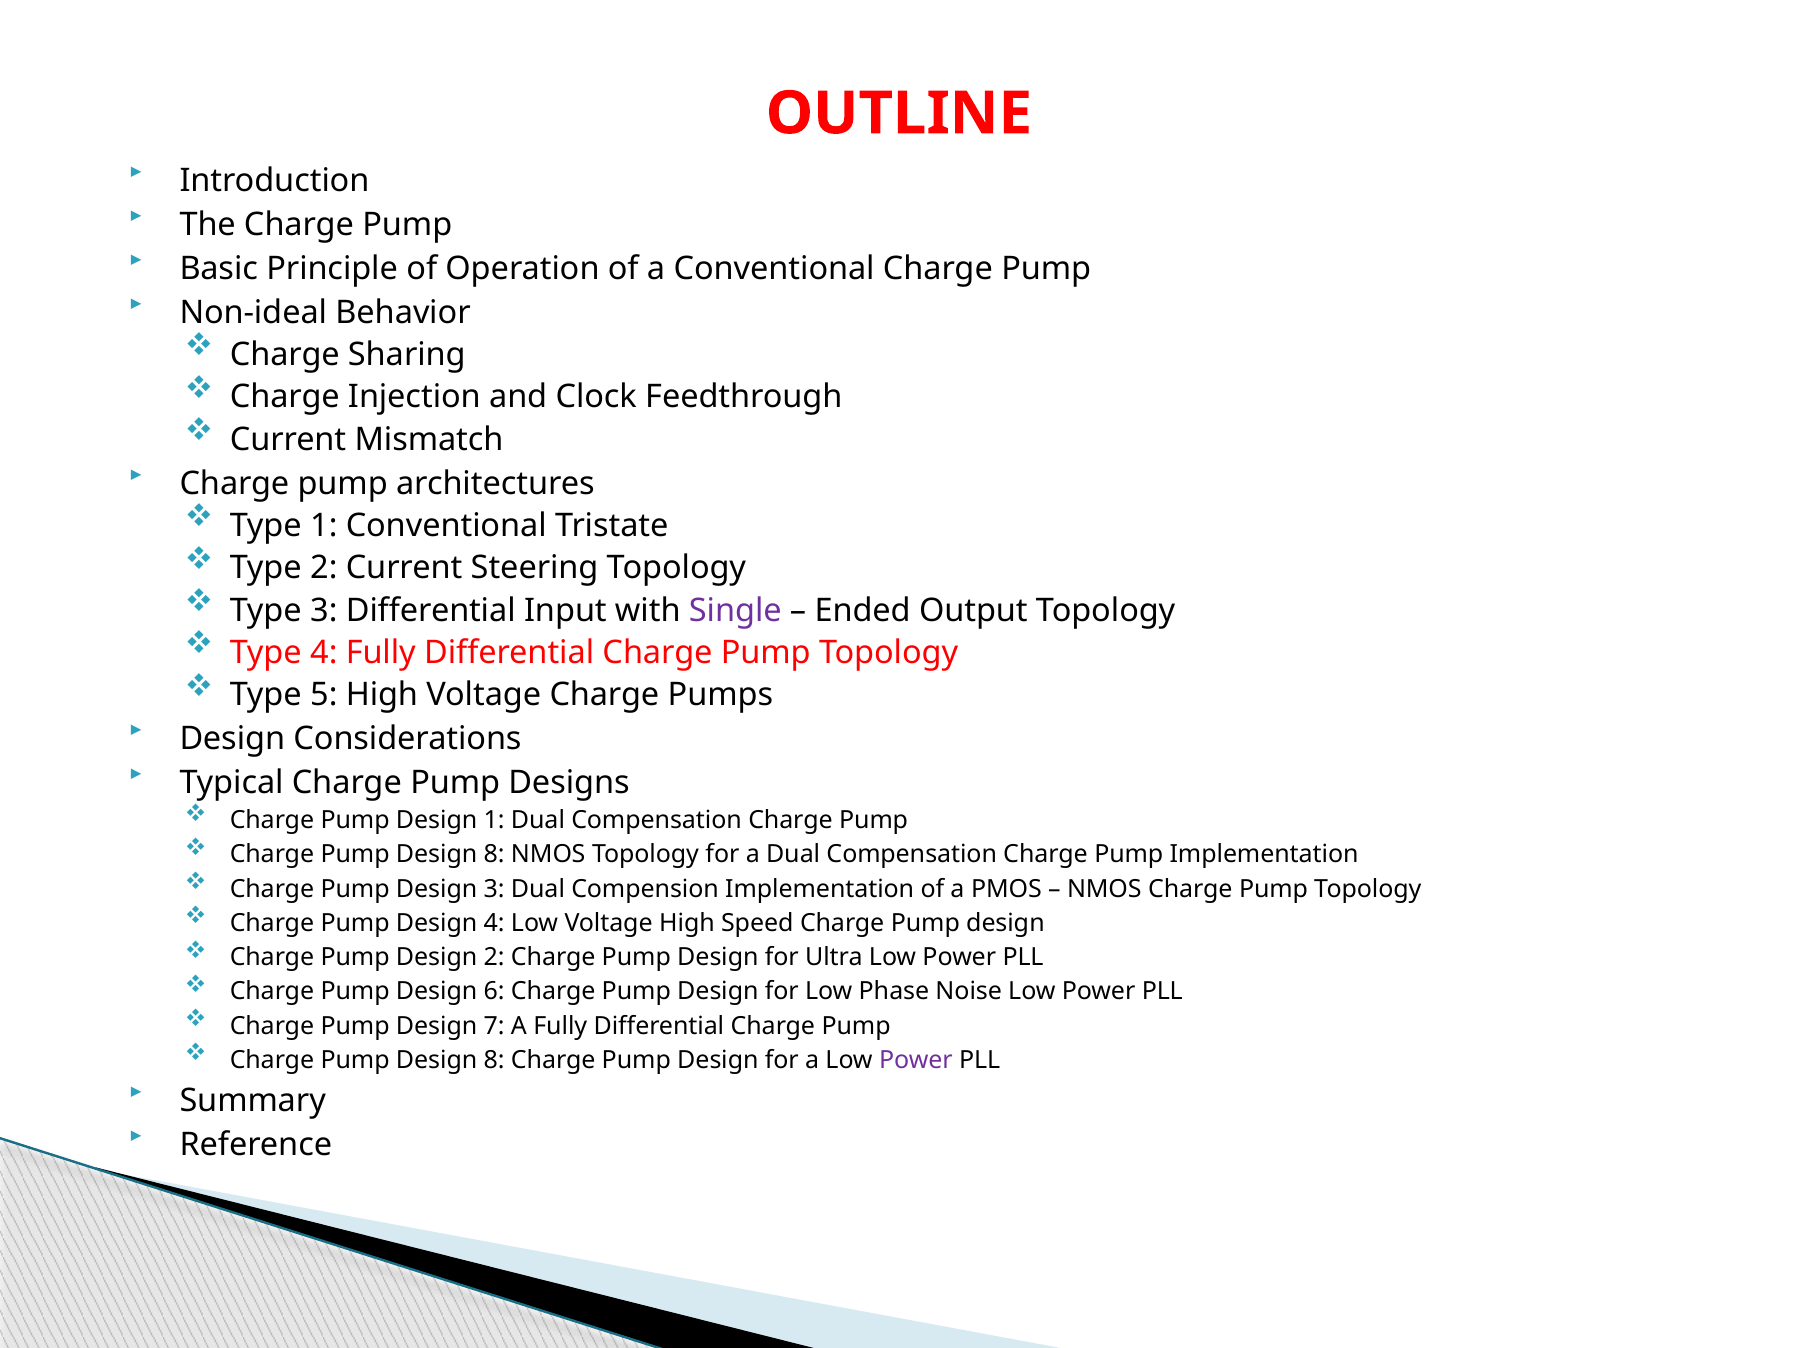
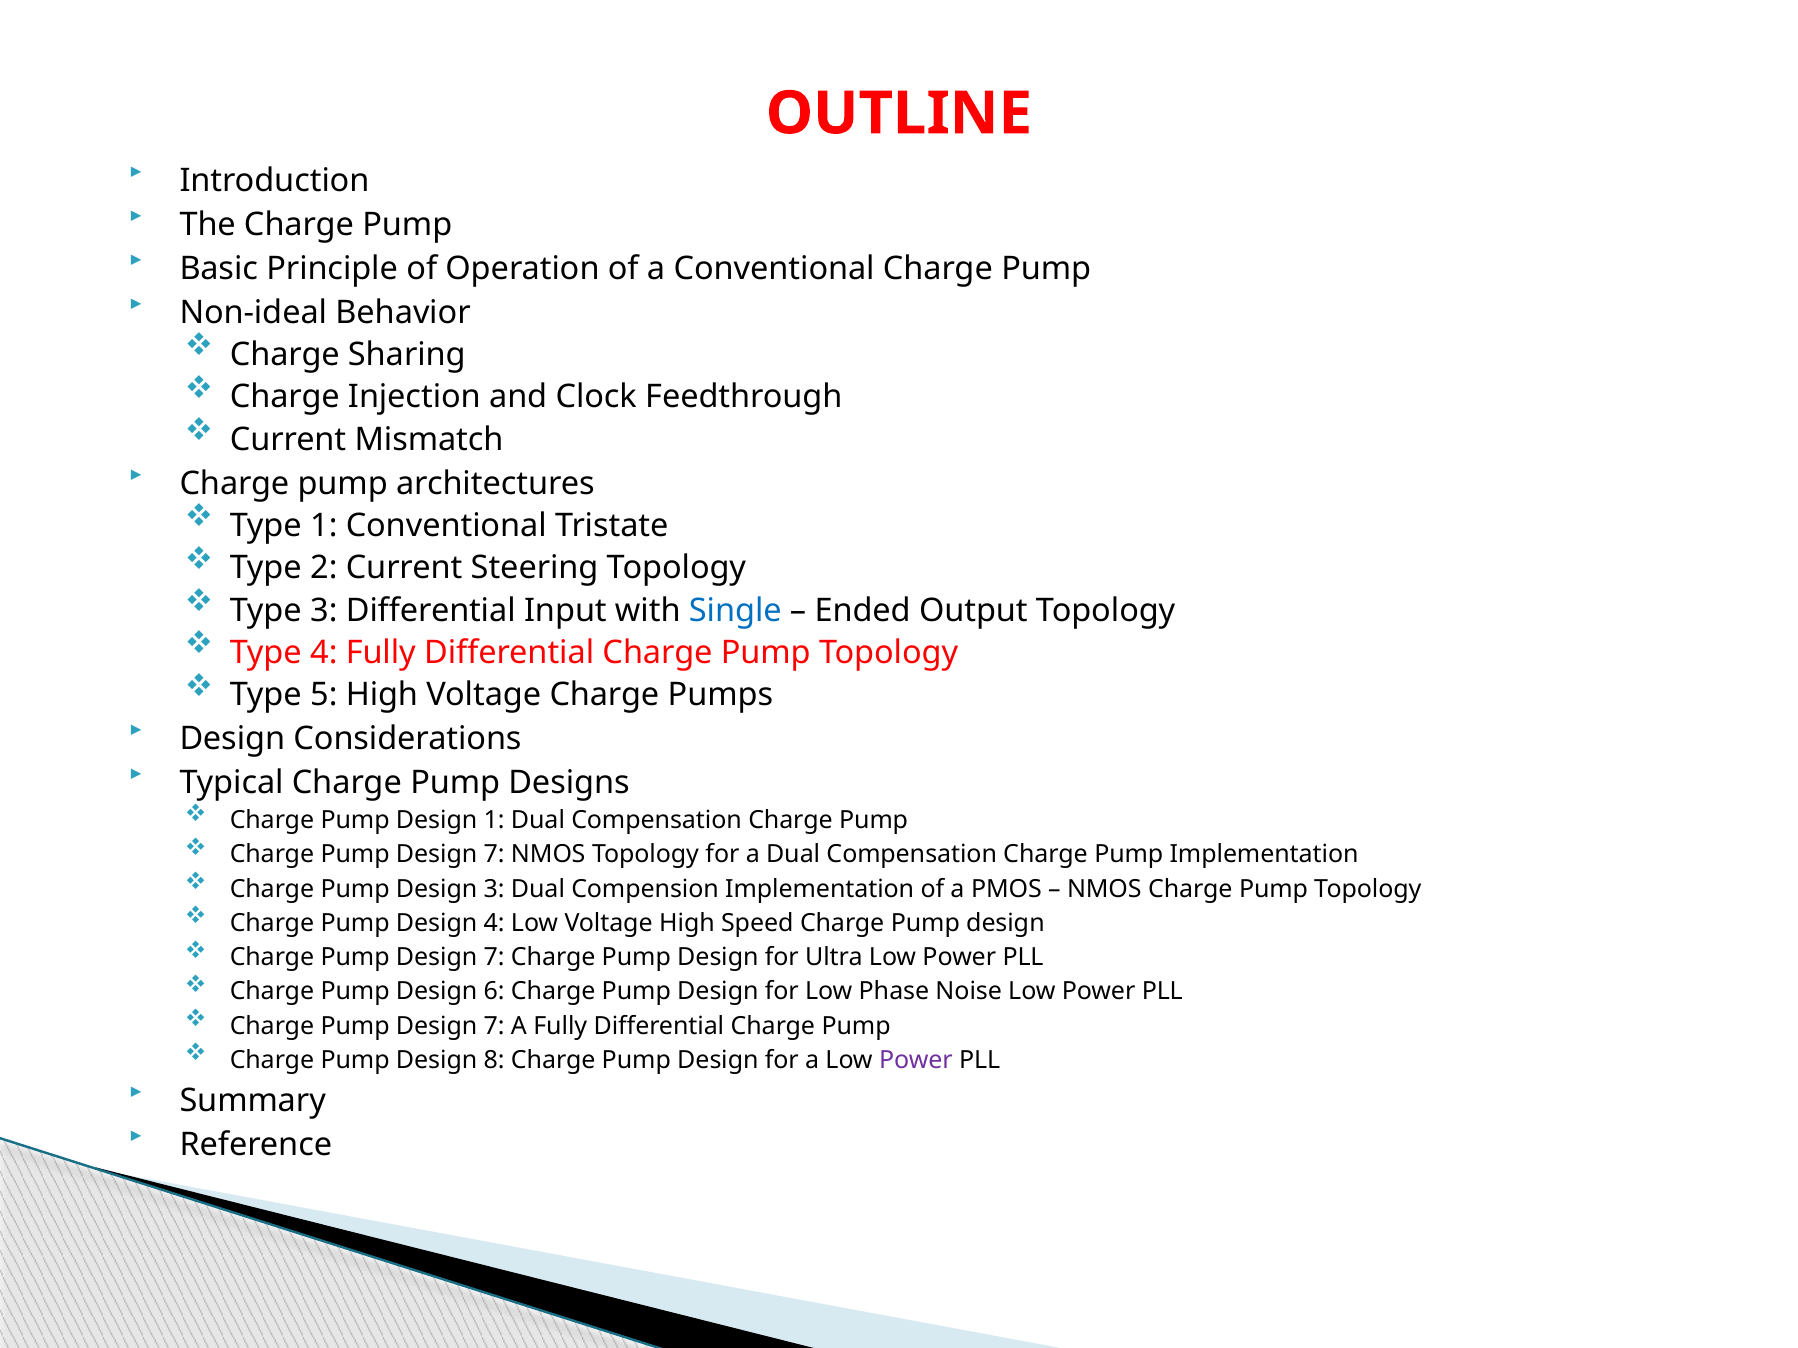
Single colour: purple -> blue
8 at (494, 855): 8 -> 7
2 at (494, 958): 2 -> 7
